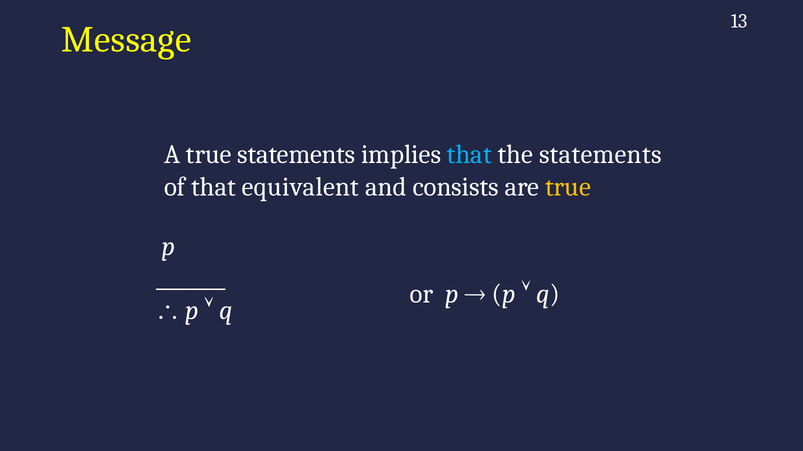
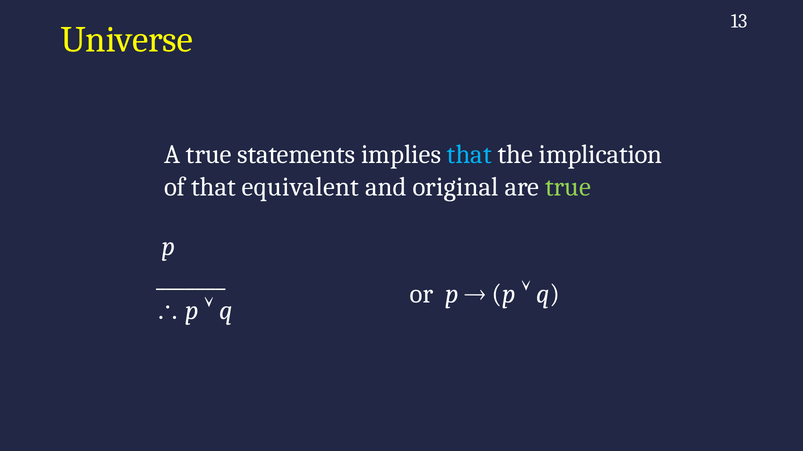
Message: Message -> Universe
the statements: statements -> implication
consists: consists -> original
true at (568, 187) colour: yellow -> light green
